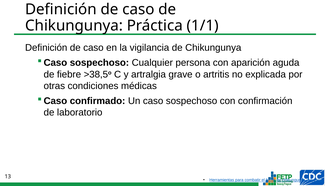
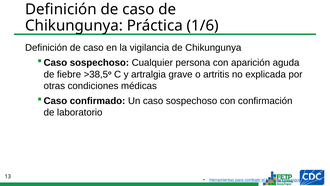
1/1: 1/1 -> 1/6
